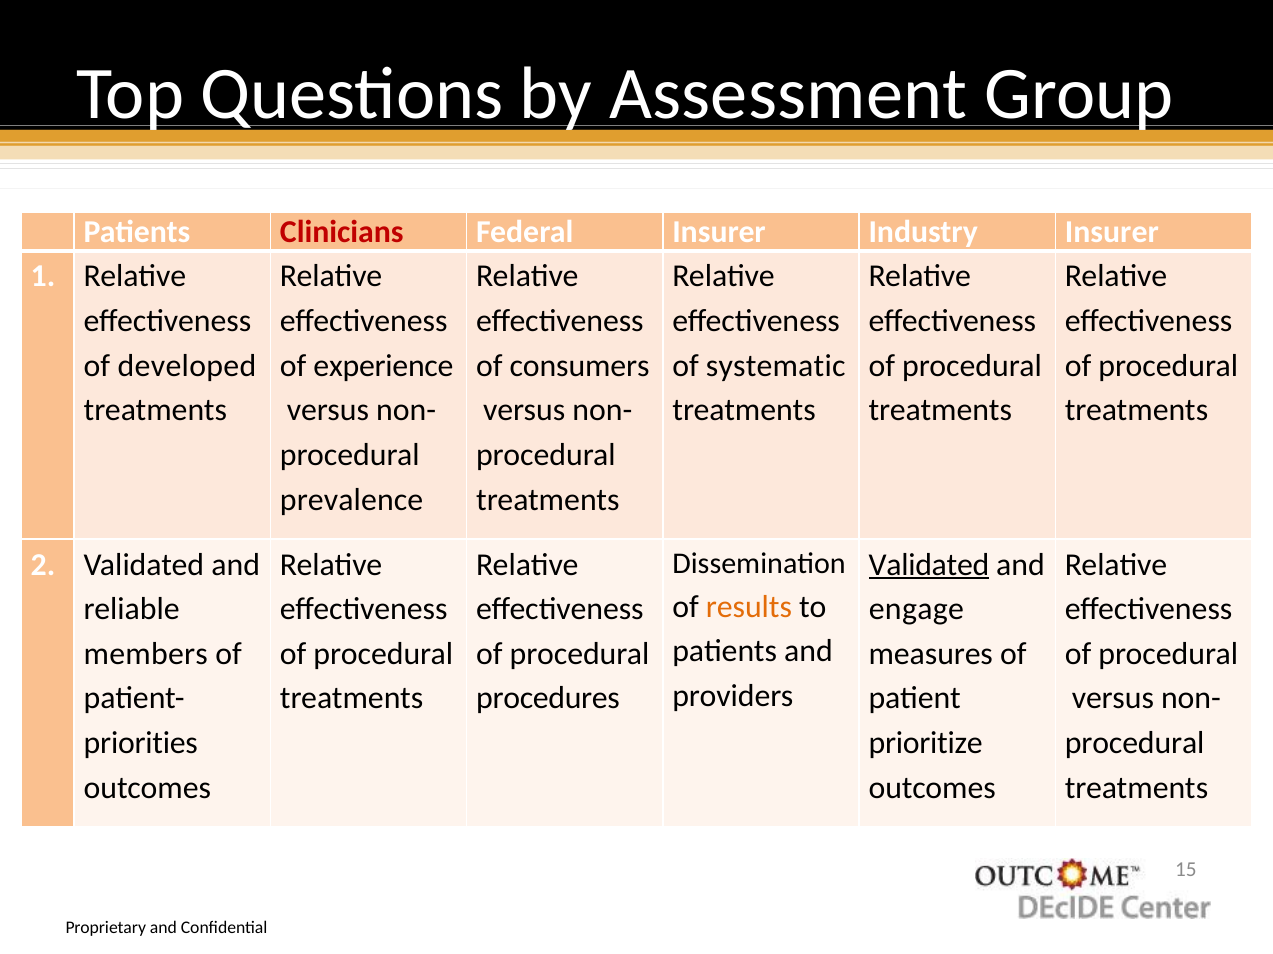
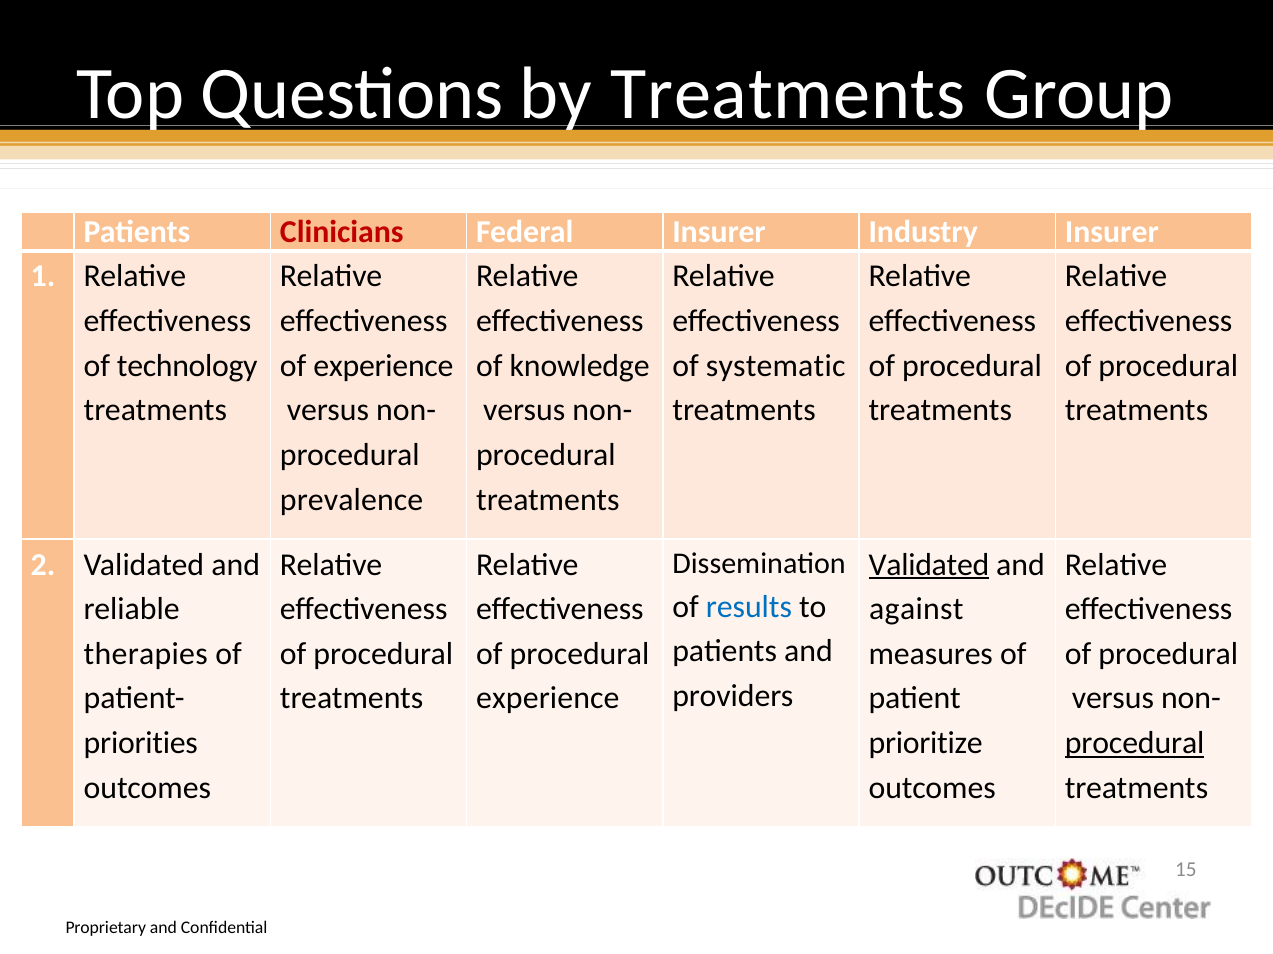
by Assessment: Assessment -> Treatments
developed: developed -> technology
consumers: consumers -> knowledge
results colour: orange -> blue
engage: engage -> against
members: members -> therapies
procedures at (548, 699): procedures -> experience
procedural at (1135, 744) underline: none -> present
